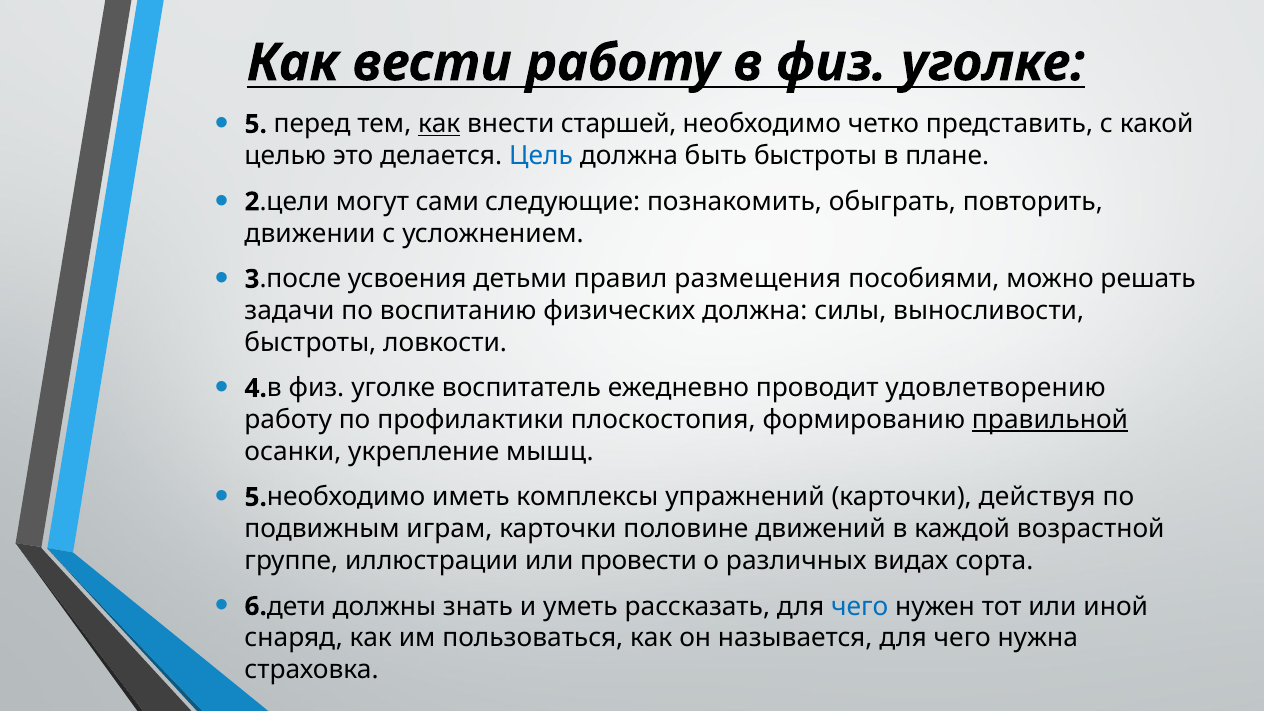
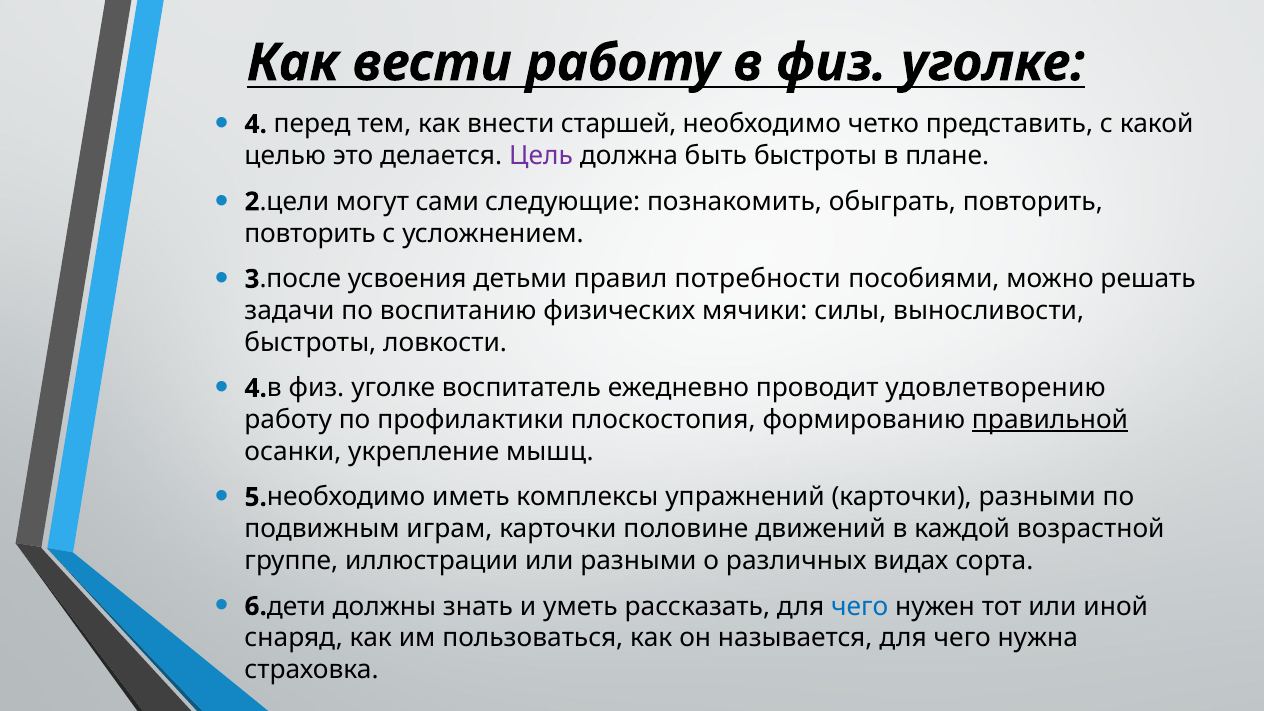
5 at (256, 124): 5 -> 4
как at (439, 124) underline: present -> none
Цель colour: blue -> purple
движении at (310, 233): движении -> повторить
размещения: размещения -> потребности
физических должна: должна -> мячики
карточки действуя: действуя -> разными
или провести: провести -> разными
